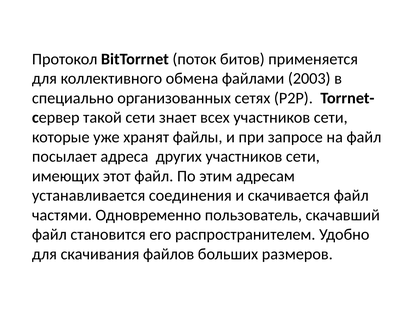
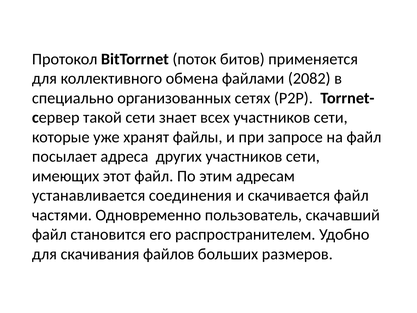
2003: 2003 -> 2082
